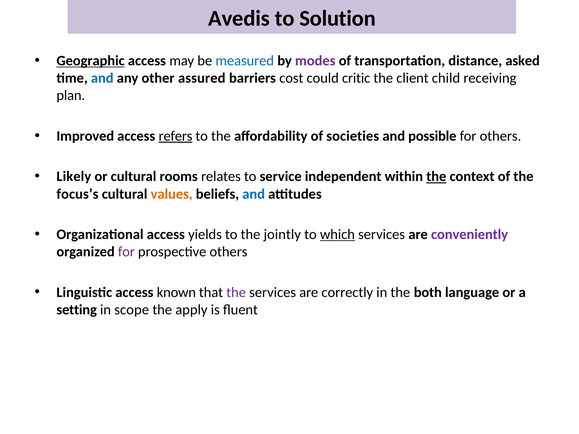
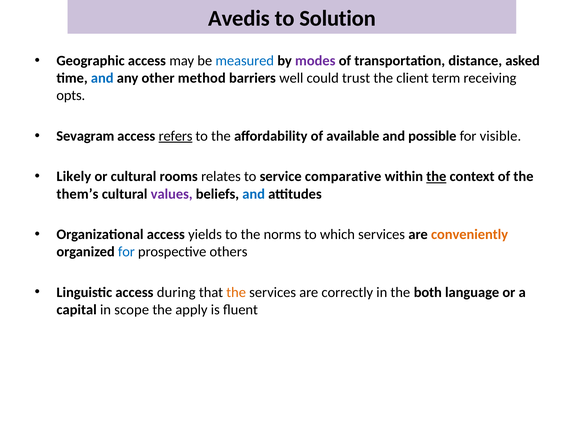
Geographic underline: present -> none
assured: assured -> method
cost: cost -> well
critic: critic -> trust
child: child -> term
plan: plan -> opts
Improved: Improved -> Sevagram
societies: societies -> available
for others: others -> visible
independent: independent -> comparative
focus’s: focus’s -> them’s
values colour: orange -> purple
jointly: jointly -> norms
which underline: present -> none
conveniently colour: purple -> orange
for at (126, 252) colour: purple -> blue
known: known -> during
the at (236, 292) colour: purple -> orange
setting: setting -> capital
